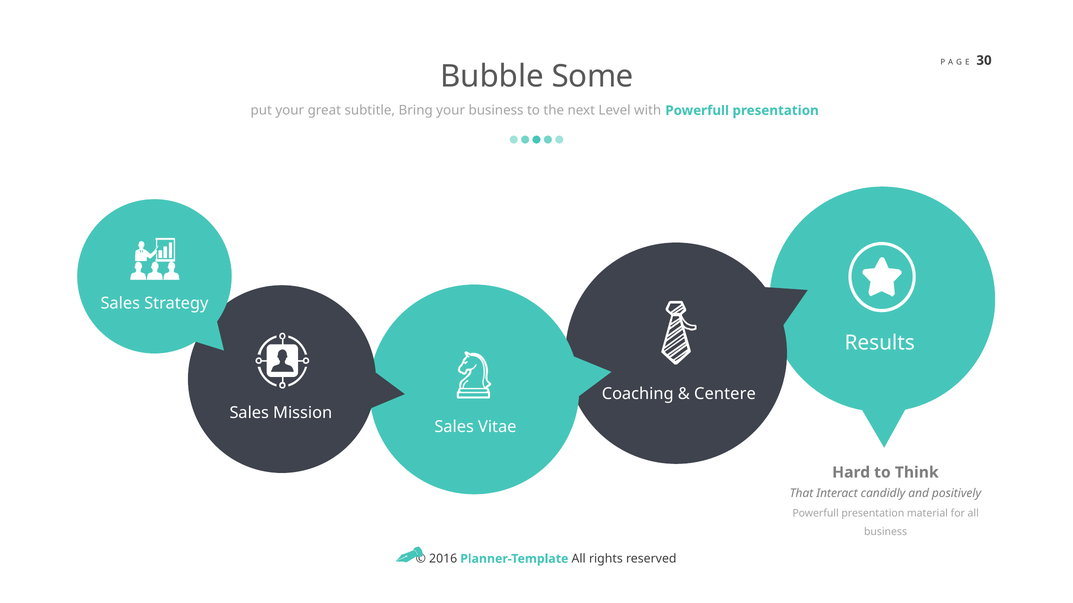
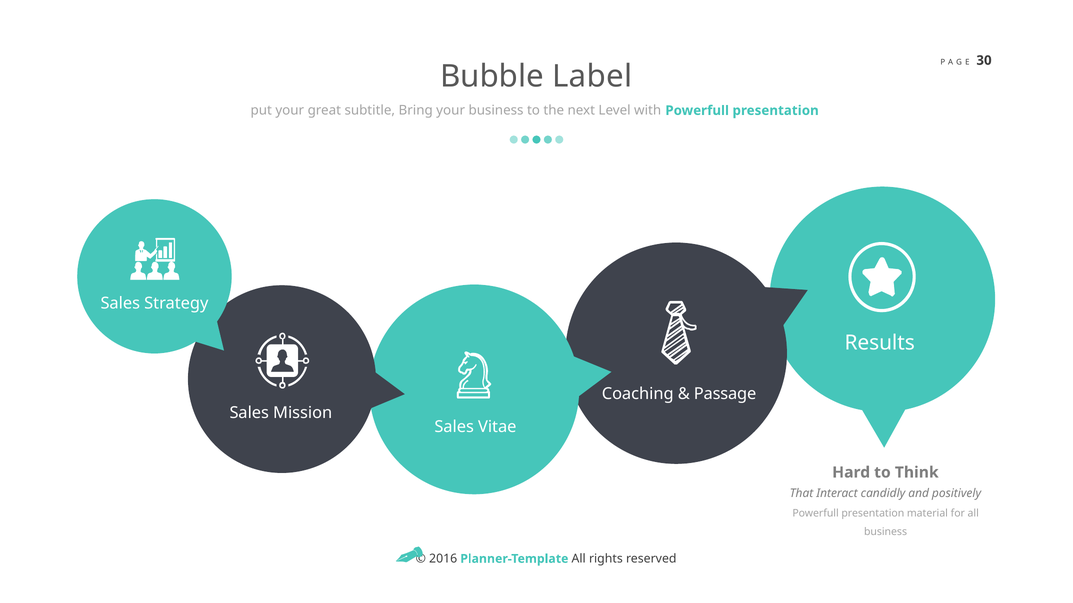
Some: Some -> Label
Centere: Centere -> Passage
